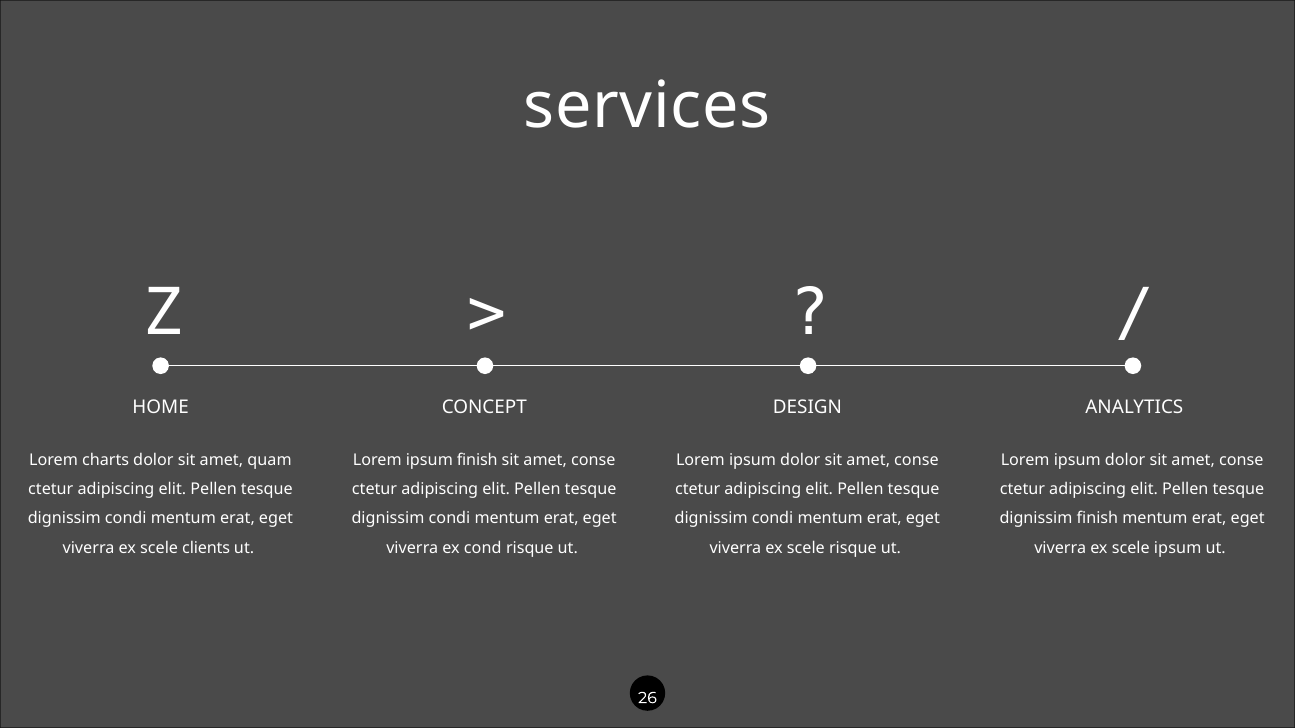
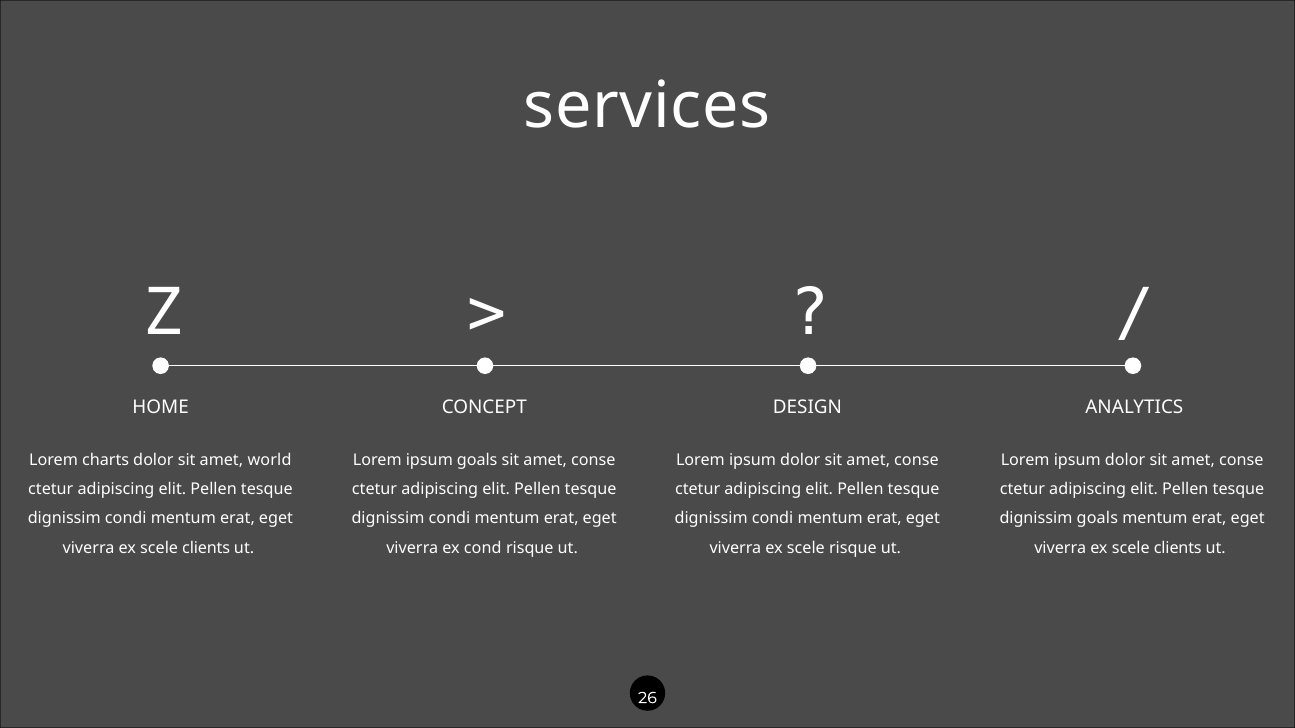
quam: quam -> world
ipsum finish: finish -> goals
dignissim finish: finish -> goals
ipsum at (1178, 548): ipsum -> clients
